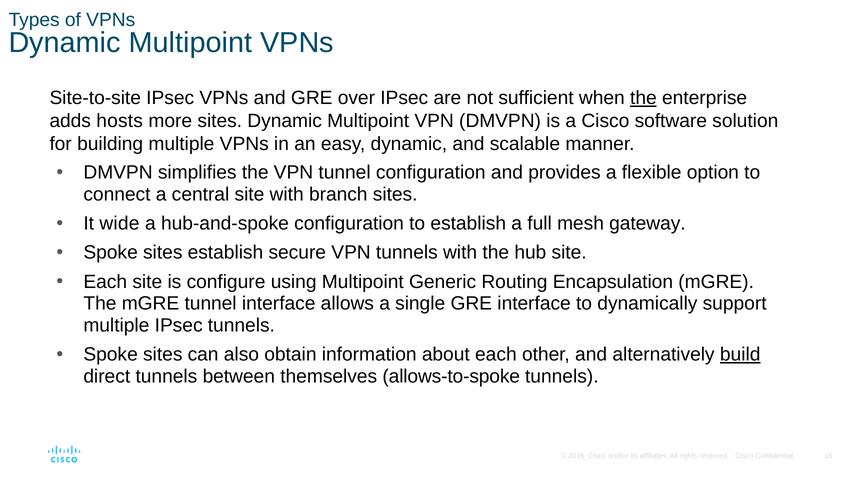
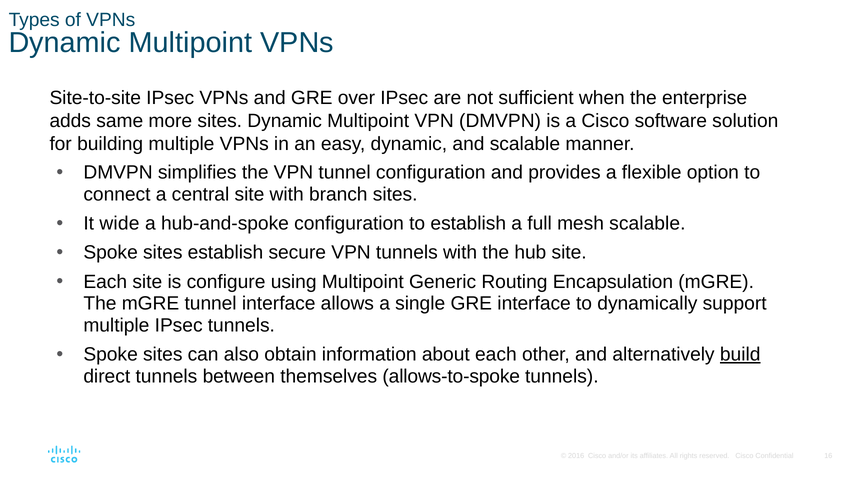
the at (643, 98) underline: present -> none
hosts: hosts -> same
mesh gateway: gateway -> scalable
